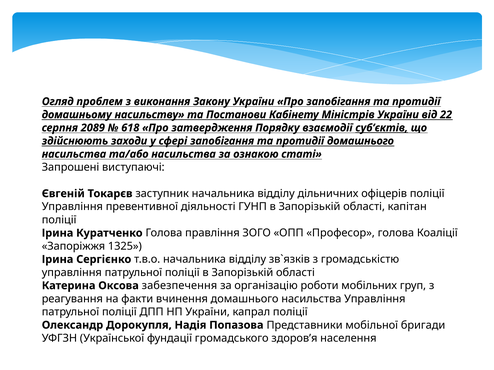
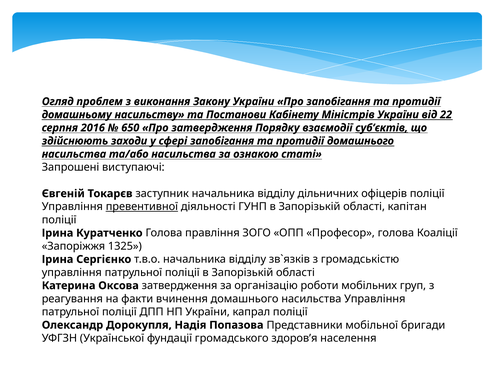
2089: 2089 -> 2016
618: 618 -> 650
превентивної underline: none -> present
Оксова забезпечення: забезпечення -> затвердження
